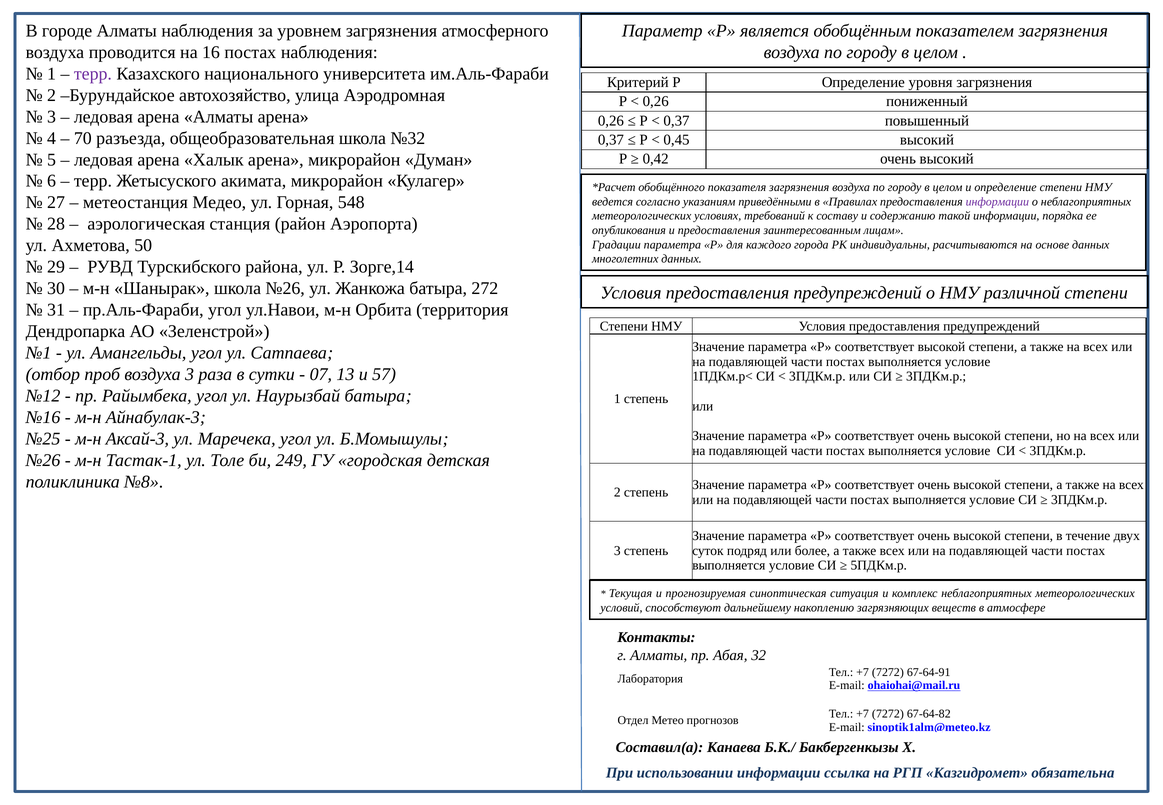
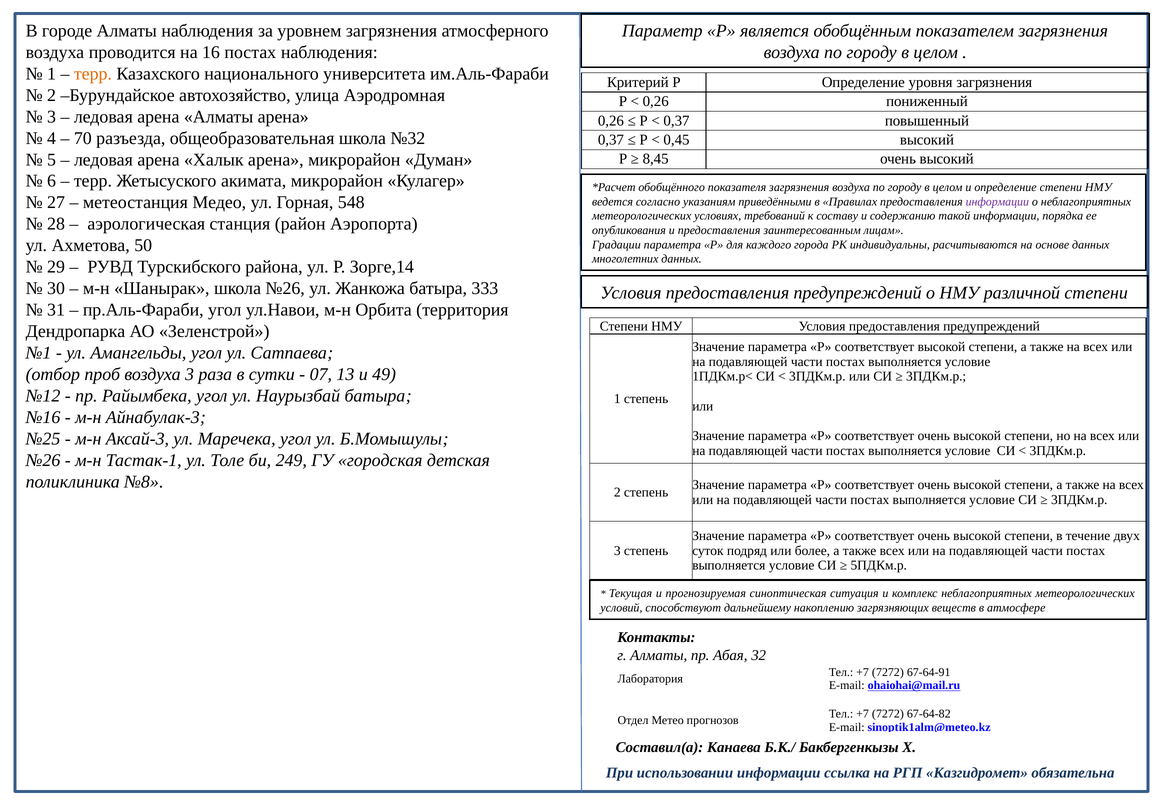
терр at (93, 74) colour: purple -> orange
0,42: 0,42 -> 8,45
272: 272 -> 333
57: 57 -> 49
